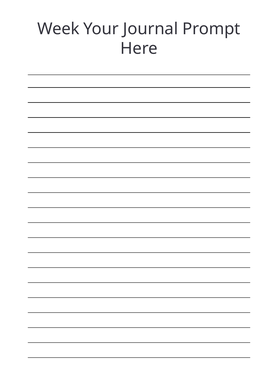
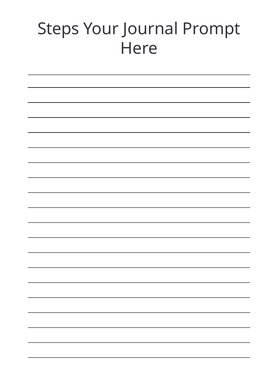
Week: Week -> Steps
